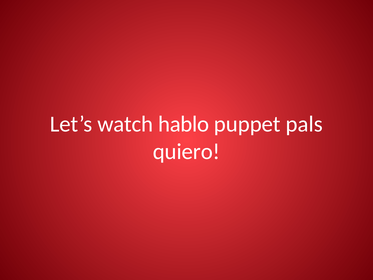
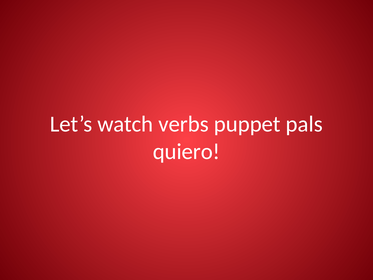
hablo: hablo -> verbs
